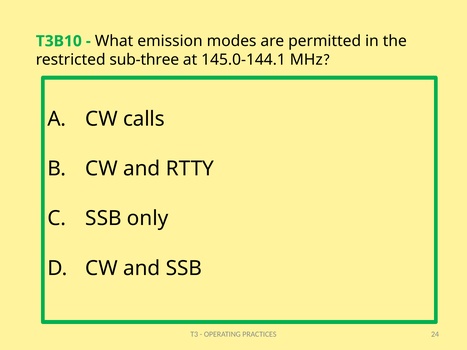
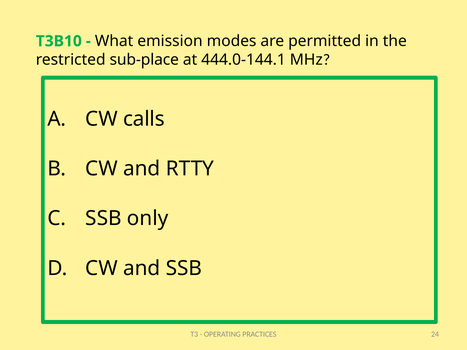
sub-three: sub-three -> sub-place
145.0-144.1: 145.0-144.1 -> 444.0-144.1
